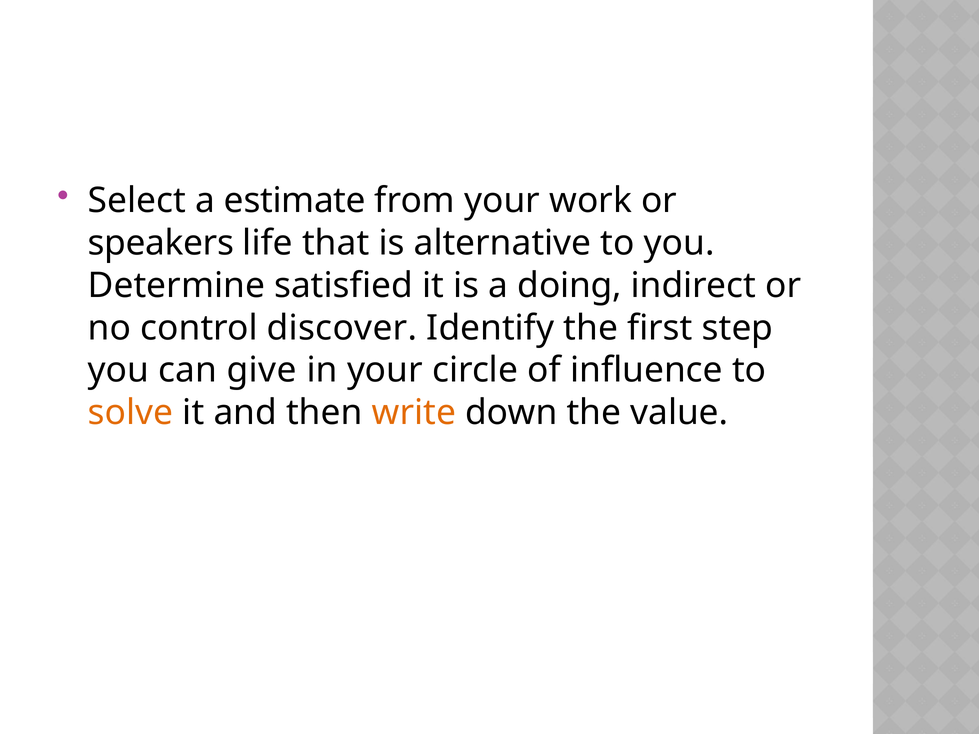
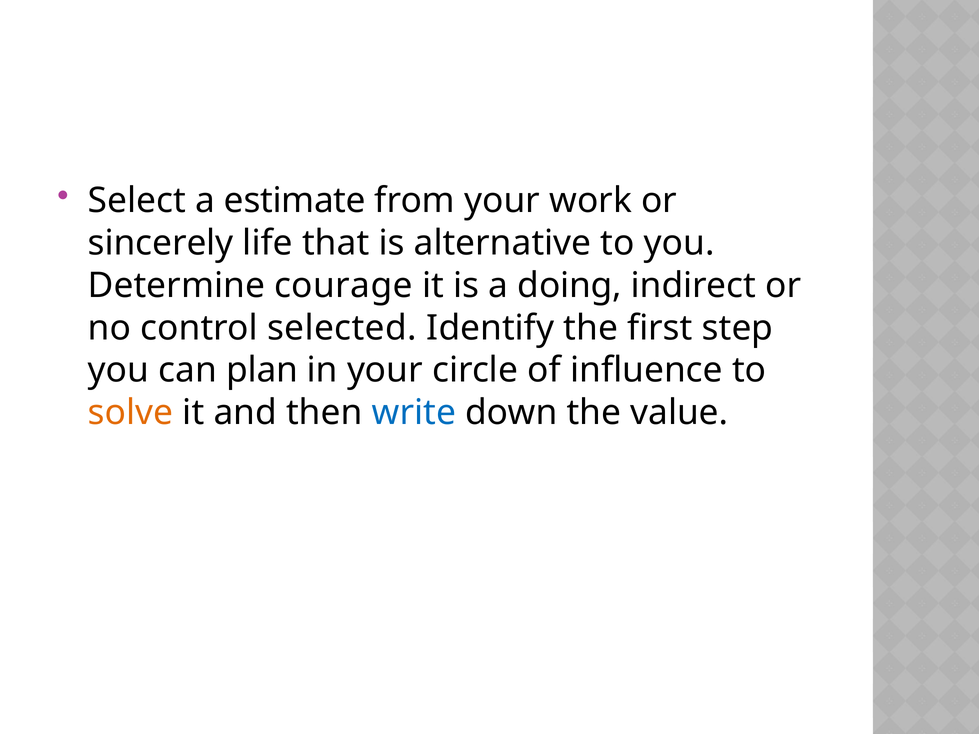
speakers: speakers -> sincerely
satisfied: satisfied -> courage
discover: discover -> selected
give: give -> plan
write colour: orange -> blue
